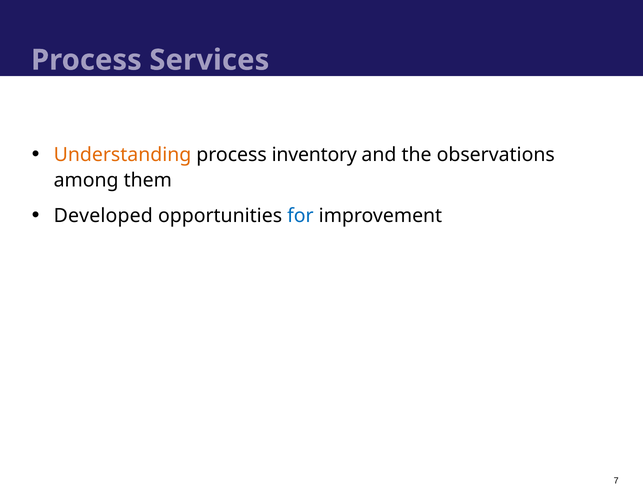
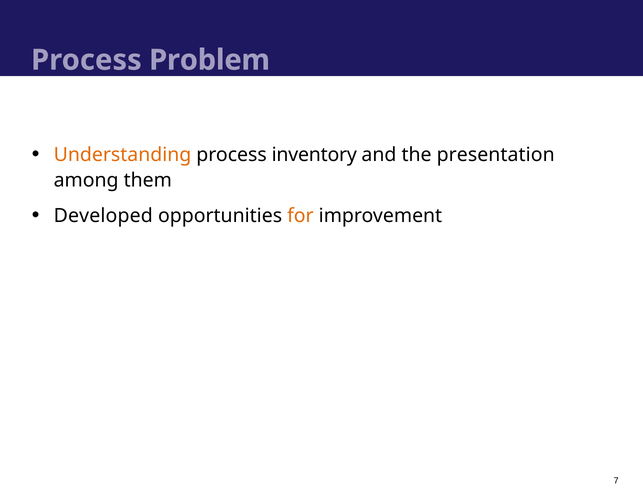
Services: Services -> Problem
observations: observations -> presentation
for colour: blue -> orange
